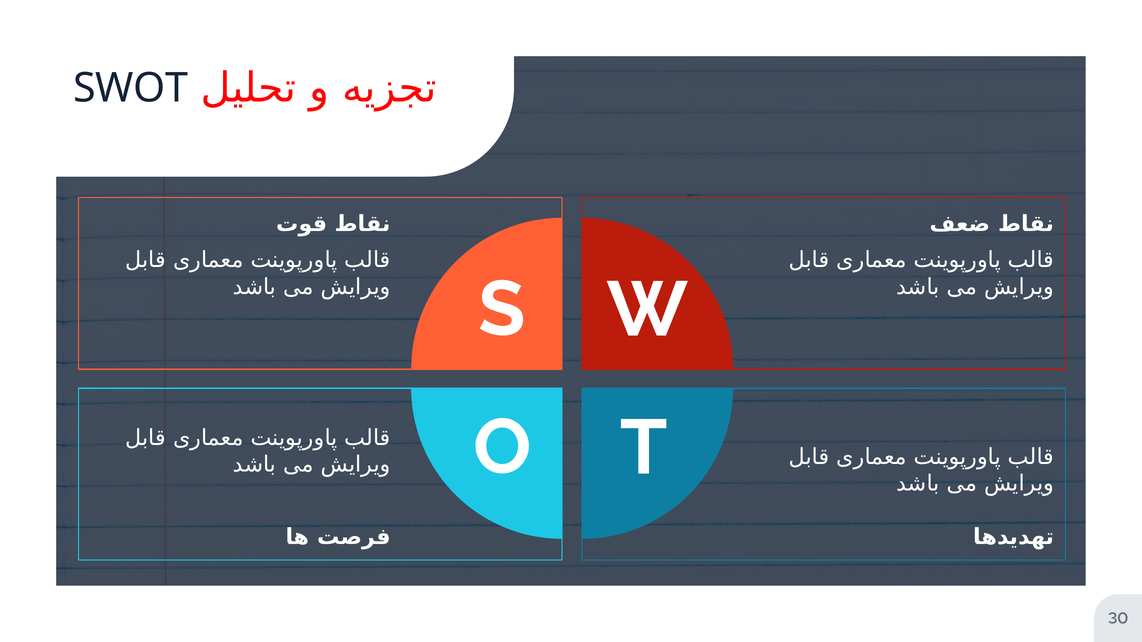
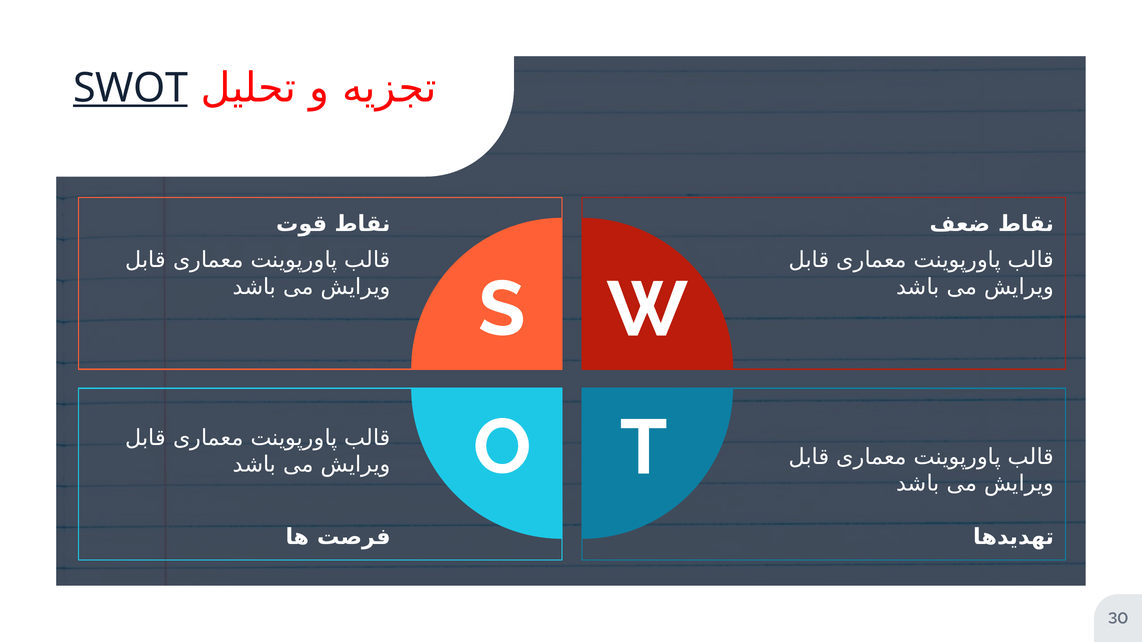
SWOT underline: none -> present
